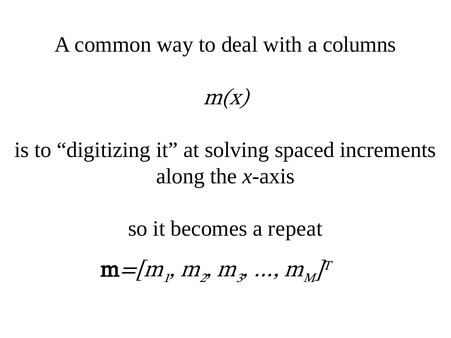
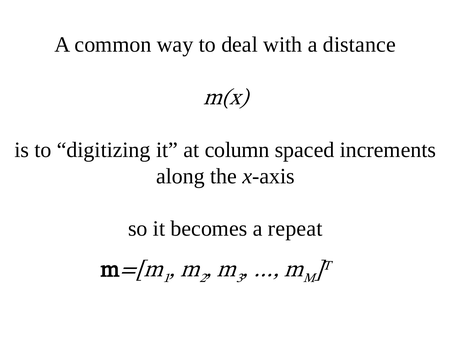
columns: columns -> distance
solving: solving -> column
